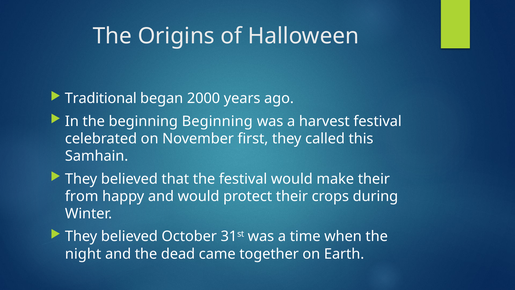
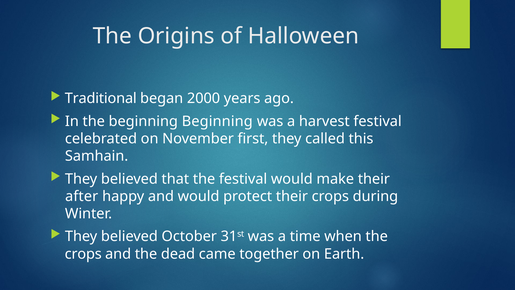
from: from -> after
night at (83, 254): night -> crops
